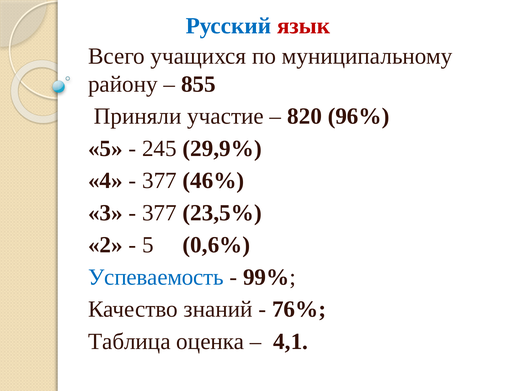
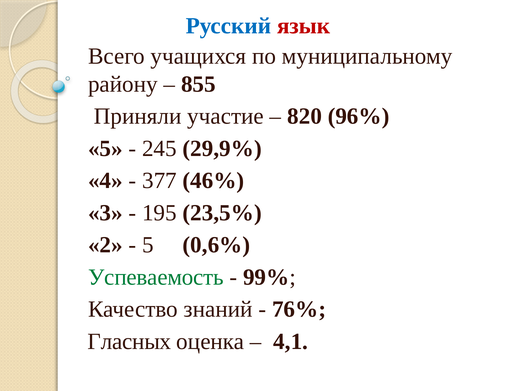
377 at (159, 213): 377 -> 195
Успеваемость colour: blue -> green
Таблица: Таблица -> Гласных
